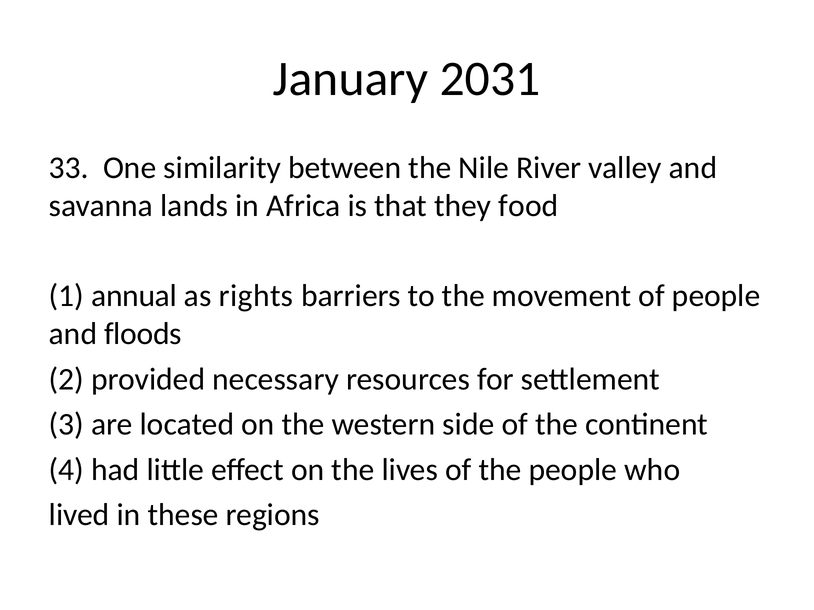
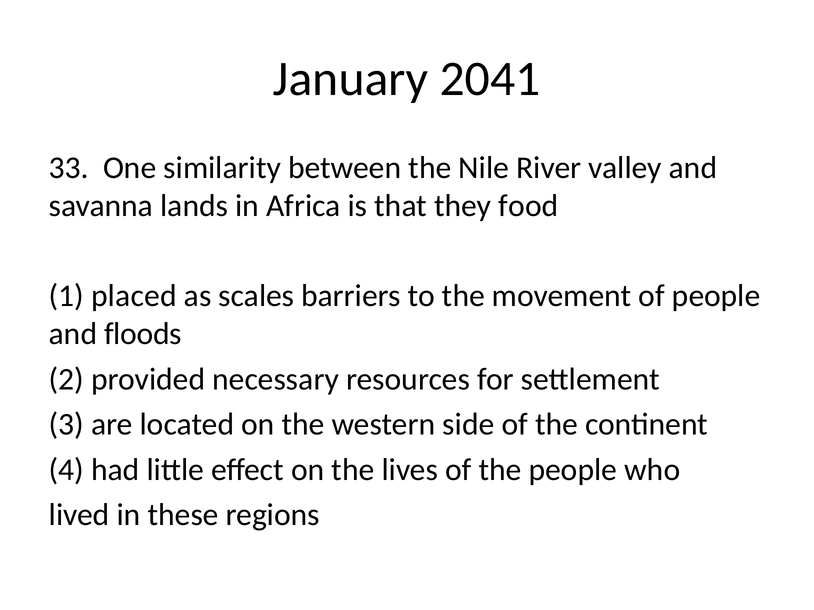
2031: 2031 -> 2041
annual: annual -> placed
rights: rights -> scales
